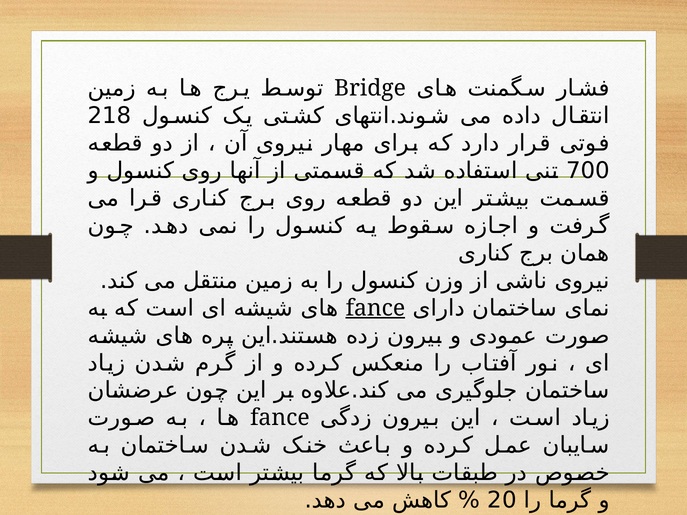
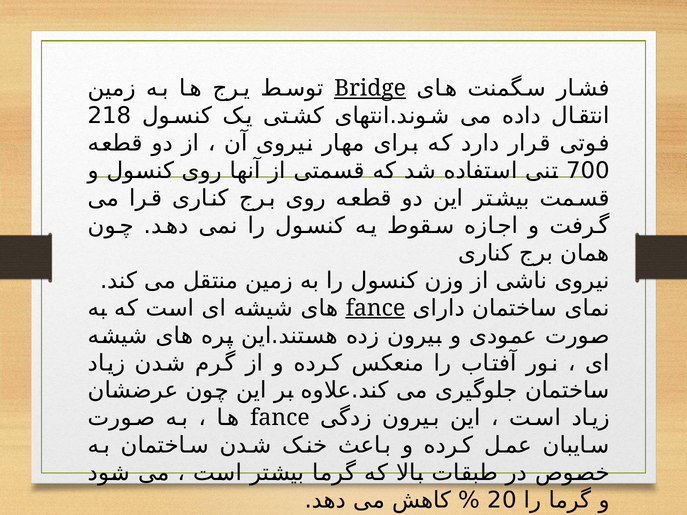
Bridge underline: none -> present
